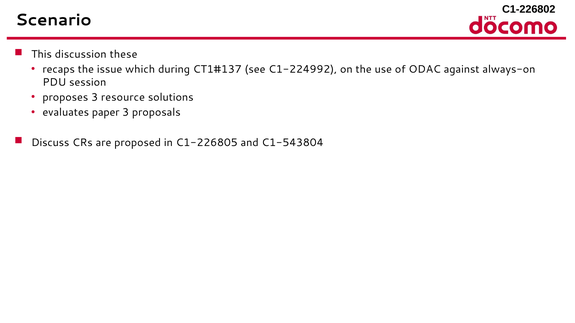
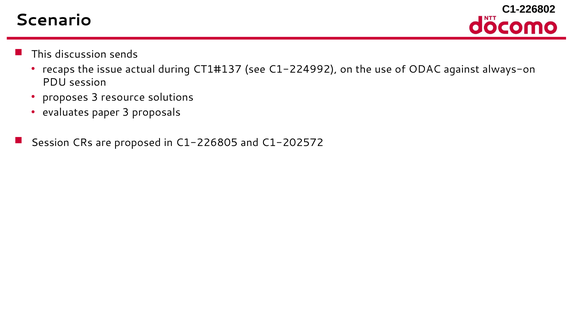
these: these -> sends
which: which -> actual
Discuss at (50, 143): Discuss -> Session
C1-543804: C1-543804 -> C1-202572
